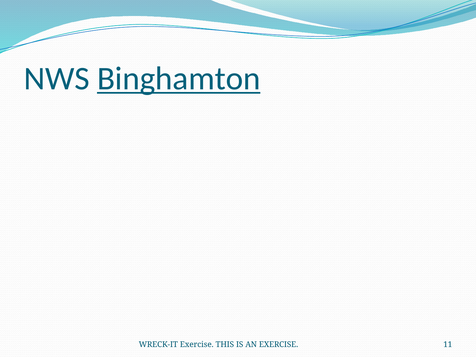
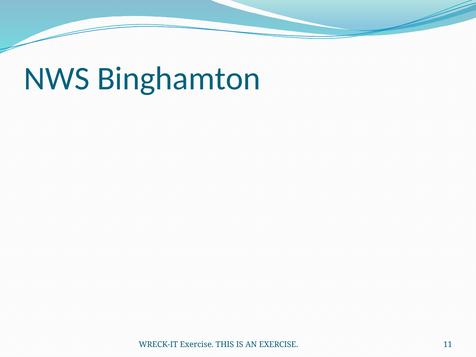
Binghamton underline: present -> none
